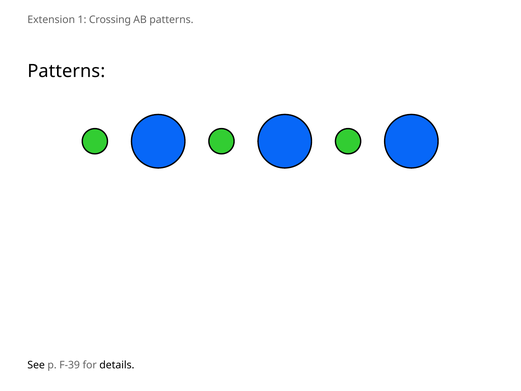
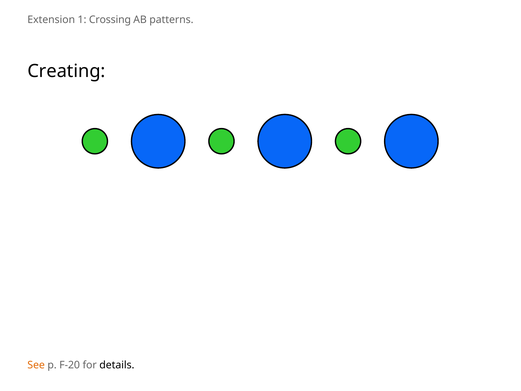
Patterns at (66, 71): Patterns -> Creating
See colour: black -> orange
F-39: F-39 -> F-20
